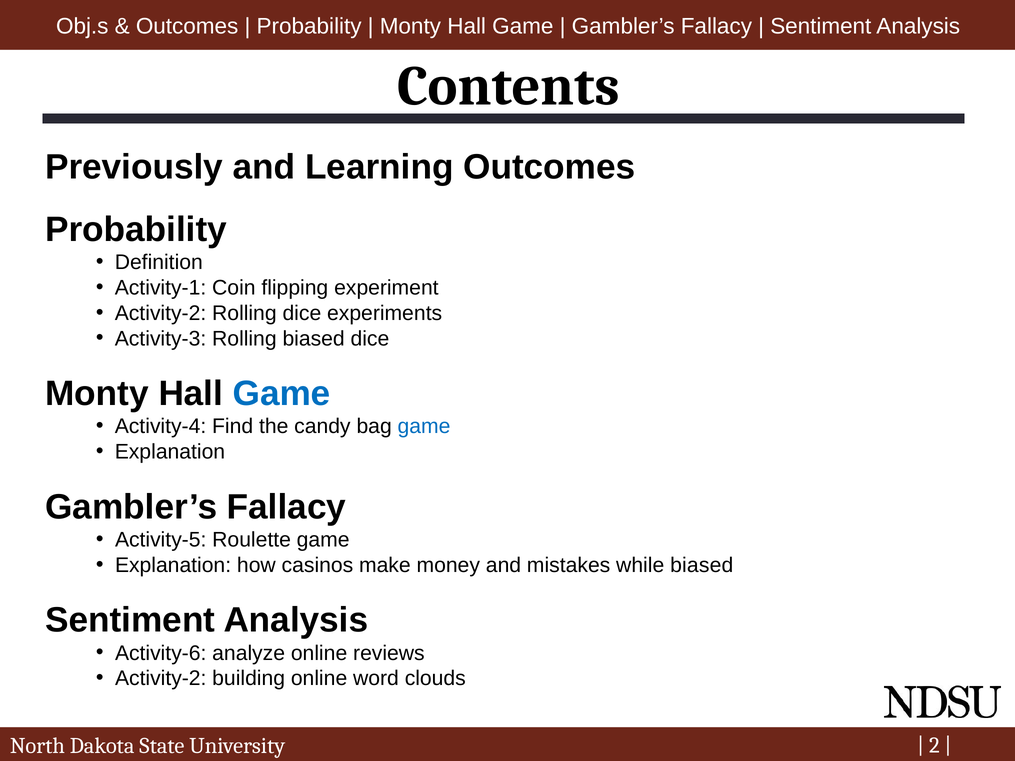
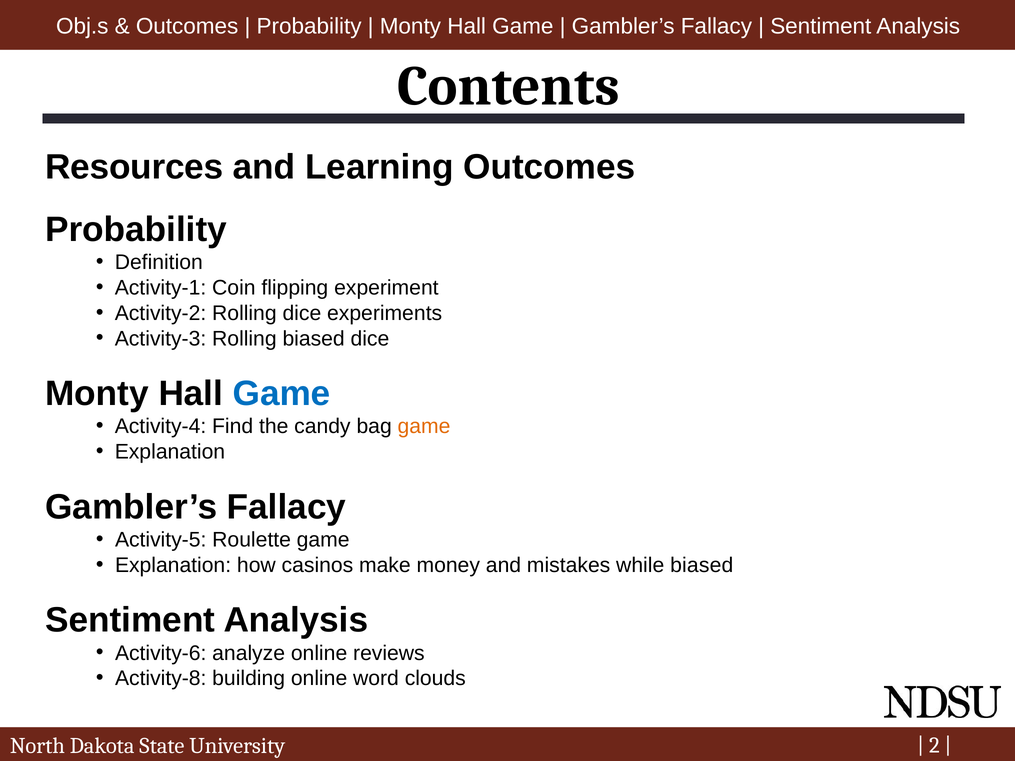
Previously: Previously -> Resources
game at (424, 427) colour: blue -> orange
Activity-2 at (161, 679): Activity-2 -> Activity-8
